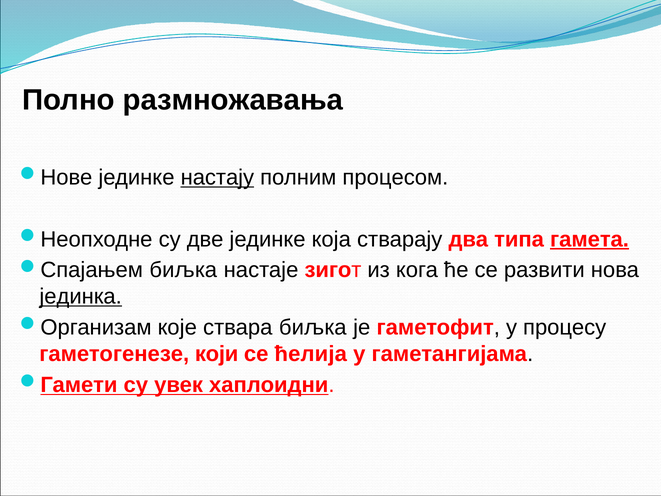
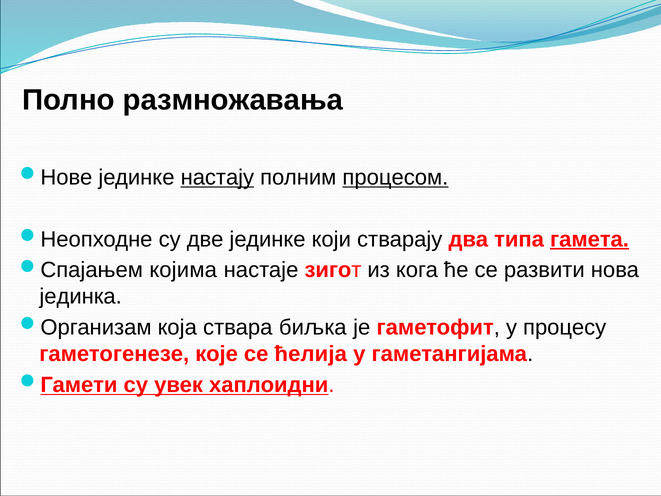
процесом underline: none -> present
која: која -> који
биљка at (183, 270): биљка -> којима
јединка underline: present -> none
које: које -> која
који: који -> које
